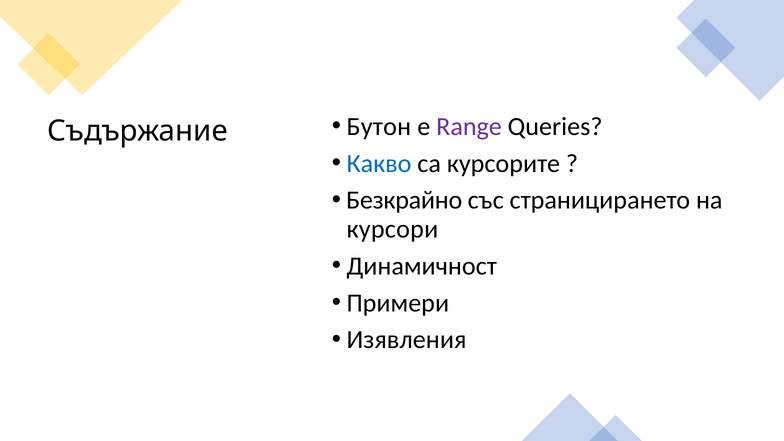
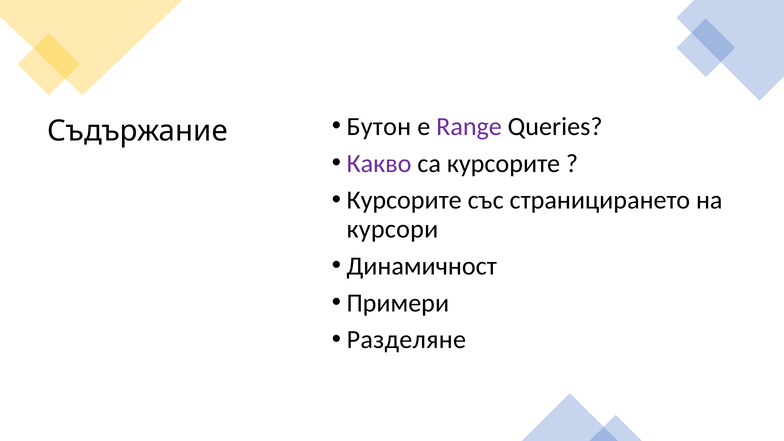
Какво colour: blue -> purple
Безкрайно at (404, 200): Безкрайно -> Курсорите
Изявления: Изявления -> Разделяне
